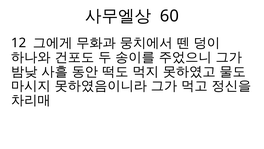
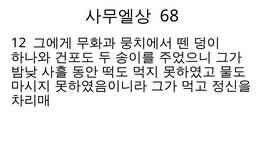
60: 60 -> 68
